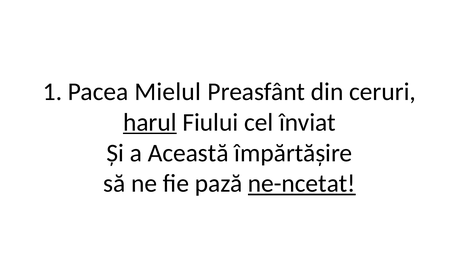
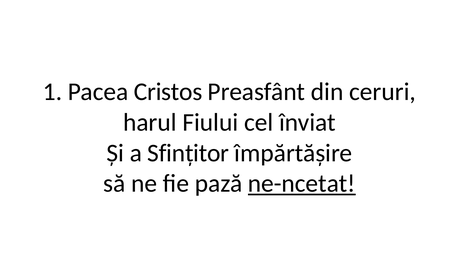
Mielul: Mielul -> Cristos
harul underline: present -> none
Această: Această -> Sfințitor
